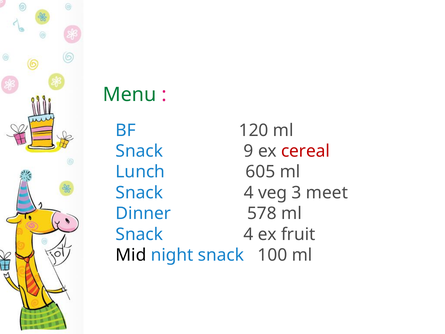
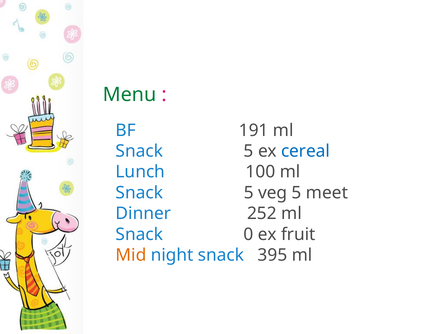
120: 120 -> 191
9 at (249, 151): 9 -> 5
cereal colour: red -> blue
605: 605 -> 100
4 at (249, 193): 4 -> 5
veg 3: 3 -> 5
578: 578 -> 252
4 at (249, 234): 4 -> 0
Mid colour: black -> orange
100: 100 -> 395
